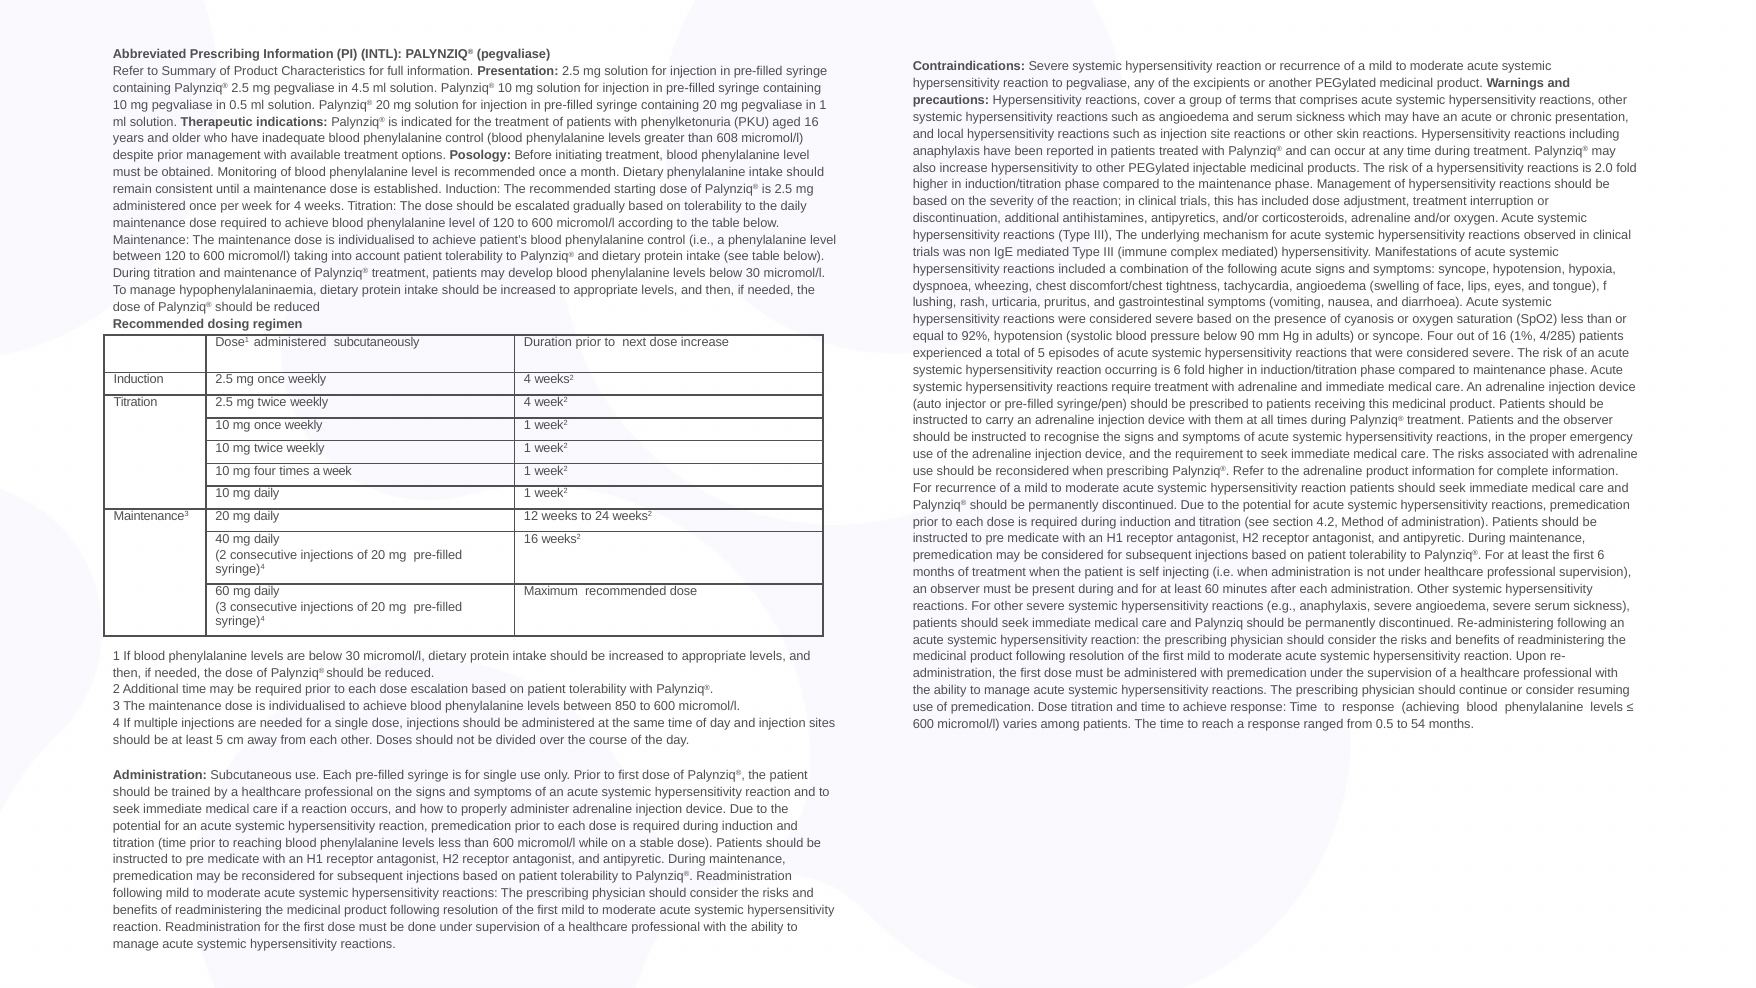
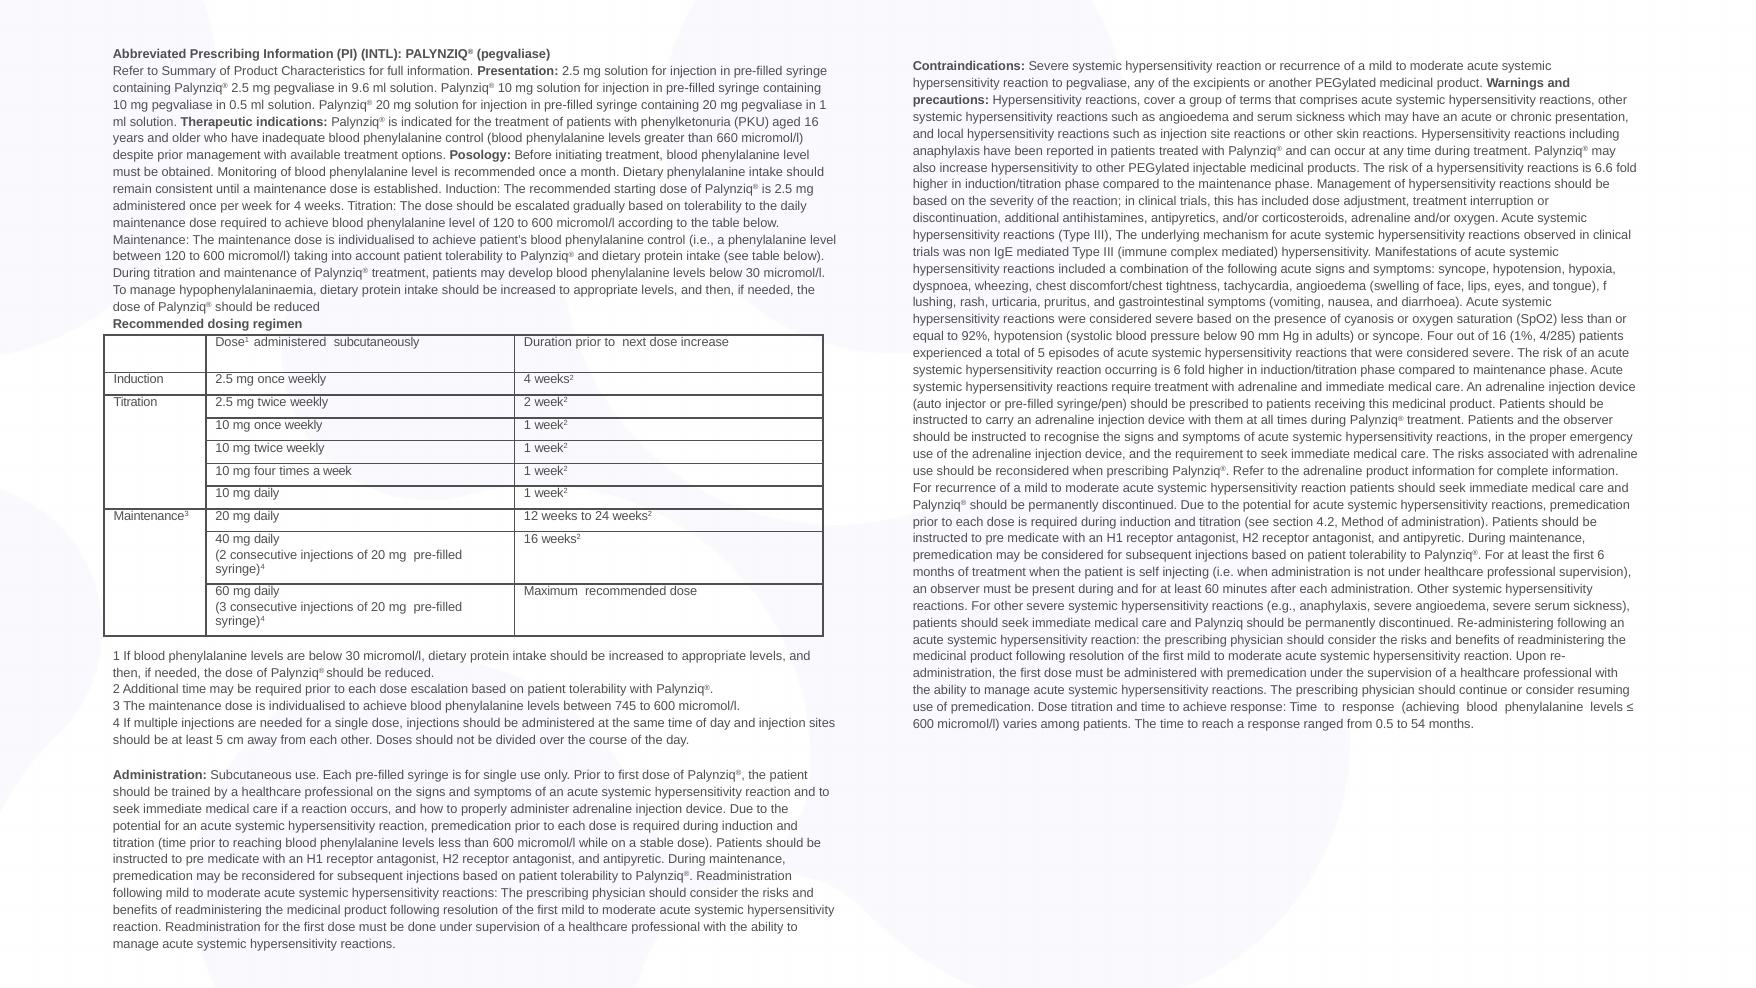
4.5: 4.5 -> 9.6
608: 608 -> 660
2.0: 2.0 -> 6.6
twice weekly 4: 4 -> 2
850: 850 -> 745
